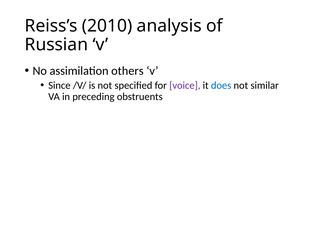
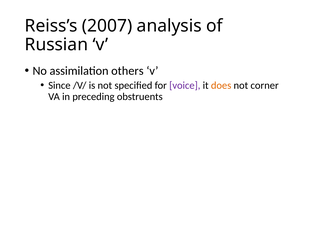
2010: 2010 -> 2007
does colour: blue -> orange
similar: similar -> corner
